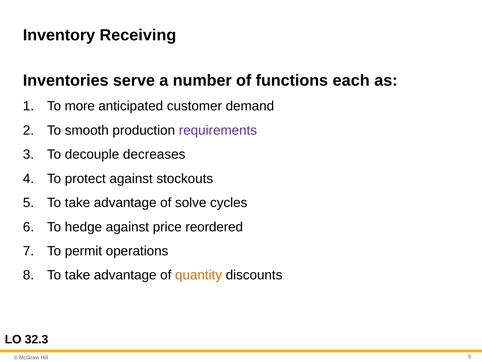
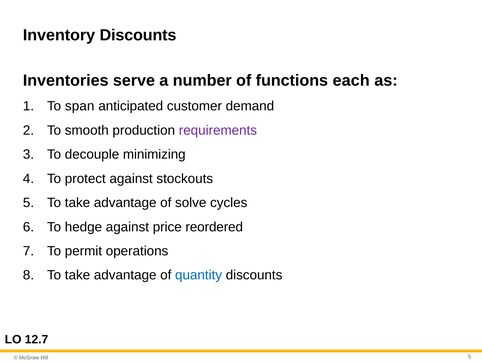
Inventory Receiving: Receiving -> Discounts
more: more -> span
decreases: decreases -> minimizing
quantity colour: orange -> blue
32.3: 32.3 -> 12.7
